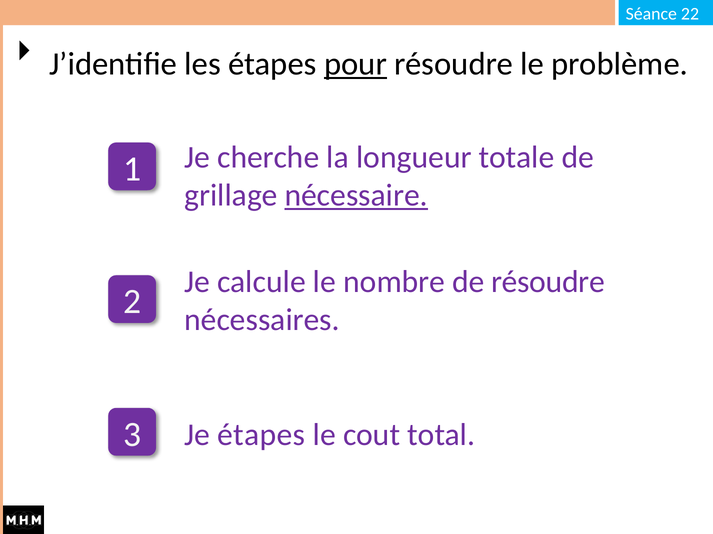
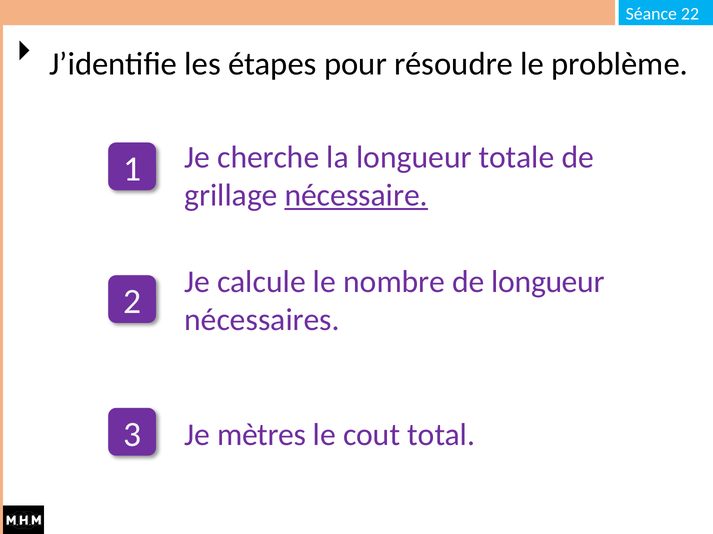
pour underline: present -> none
de résoudre: résoudre -> longueur
Je étapes: étapes -> mètres
